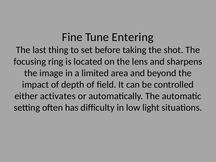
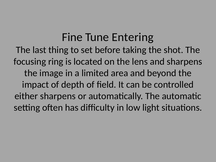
either activates: activates -> sharpens
